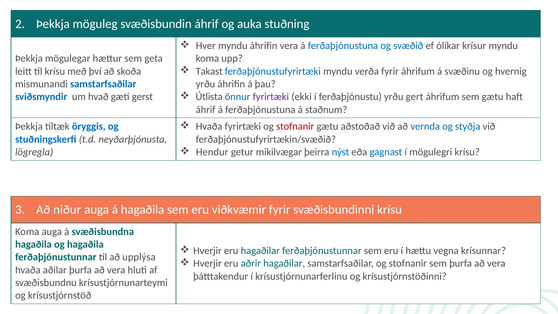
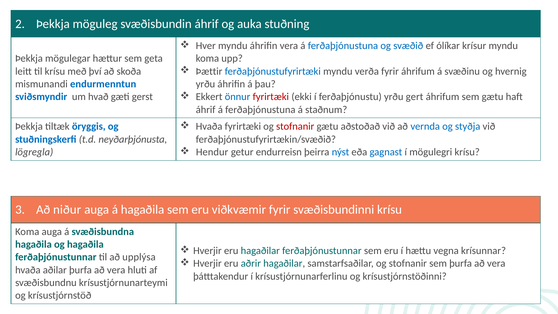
Takast: Takast -> Þættir
mismunandi samstarfsaðilar: samstarfsaðilar -> endurmenntun
Útlista: Útlista -> Ekkert
fyrirtæki at (271, 97) colour: purple -> red
mikilvægar: mikilvægar -> endurreisn
